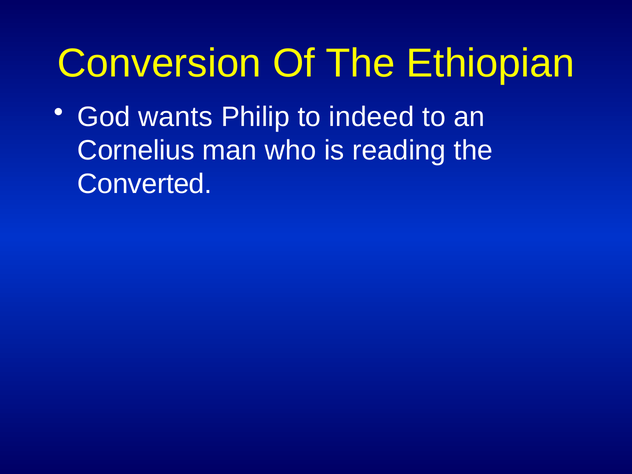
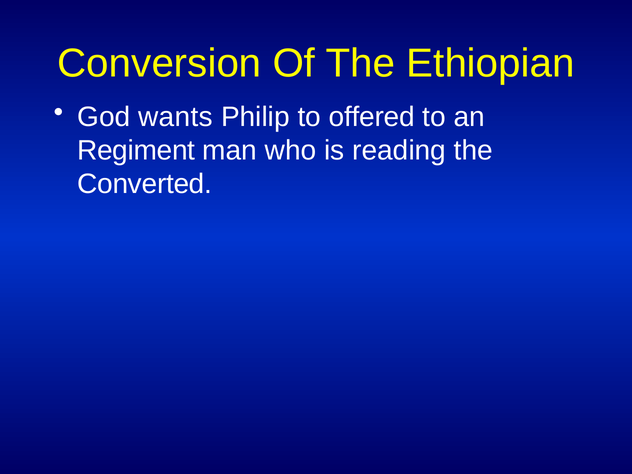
indeed: indeed -> offered
Cornelius: Cornelius -> Regiment
